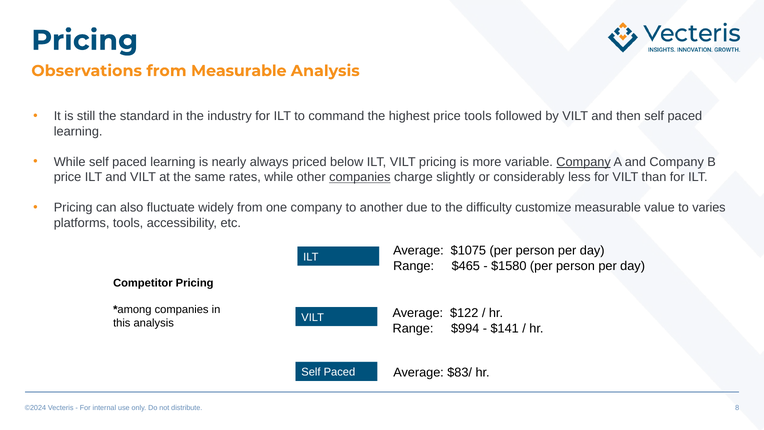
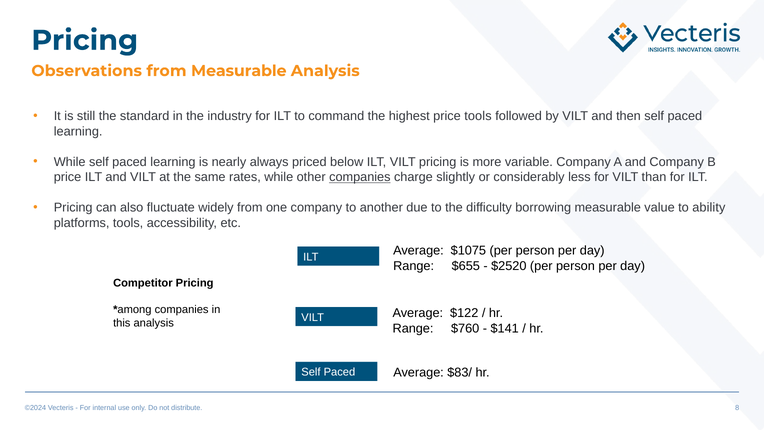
Company at (584, 162) underline: present -> none
customize: customize -> borrowing
varies: varies -> ability
$465: $465 -> $655
$1580: $1580 -> $2520
$994: $994 -> $760
